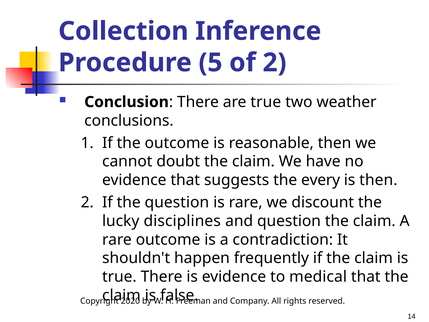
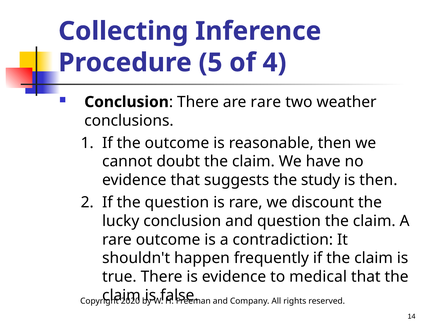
Collection: Collection -> Collecting
of 2: 2 -> 4
are true: true -> rare
every: every -> study
lucky disciplines: disciplines -> conclusion
